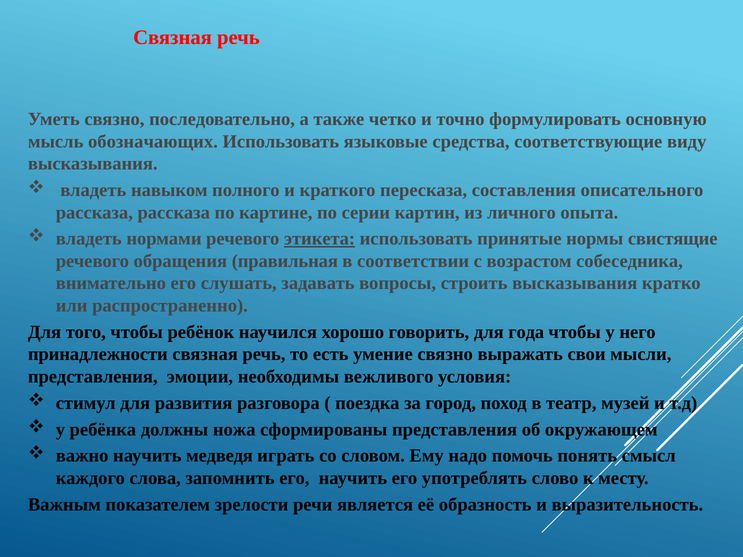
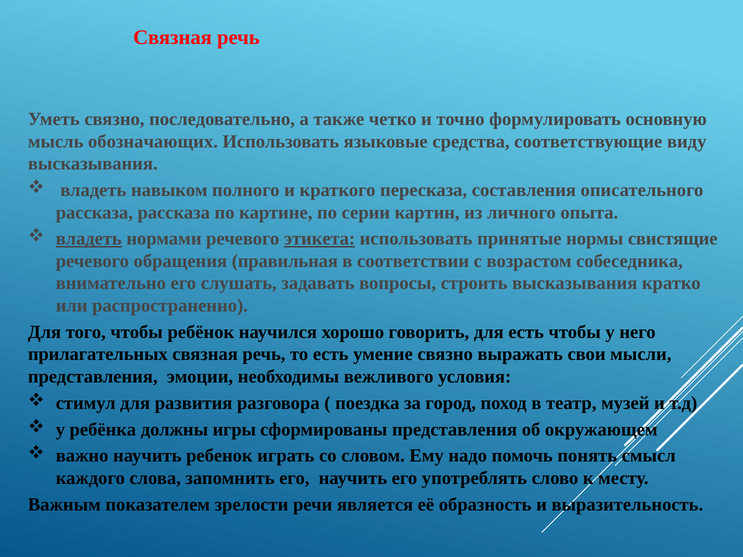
владеть at (89, 239) underline: none -> present
для года: года -> есть
принадлежности: принадлежности -> прилагательных
ножа: ножа -> игры
медведя: медведя -> ребенок
